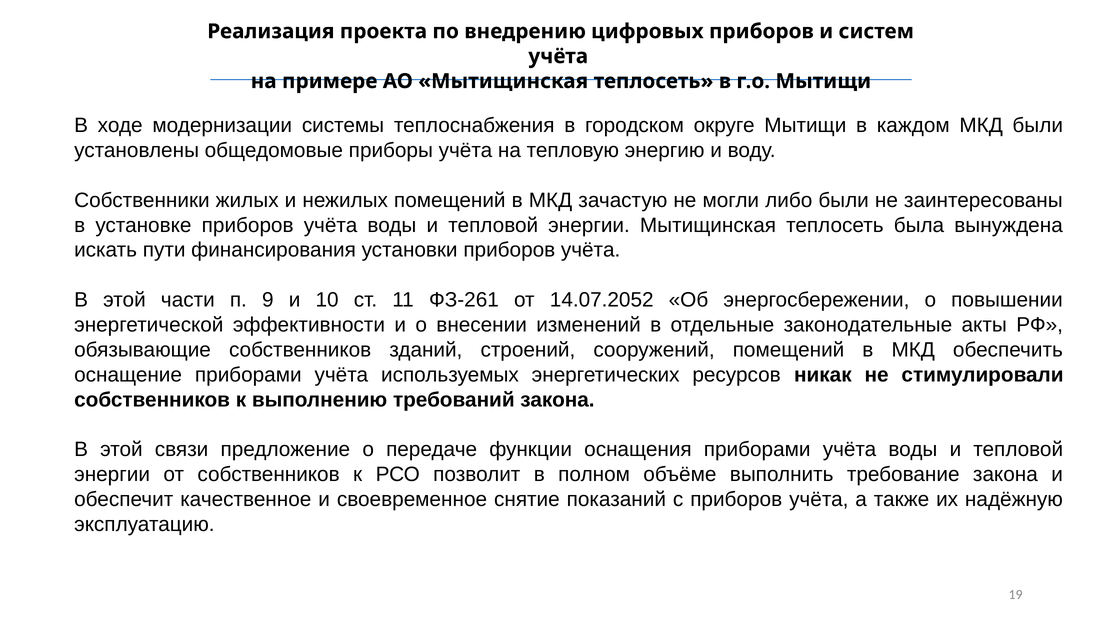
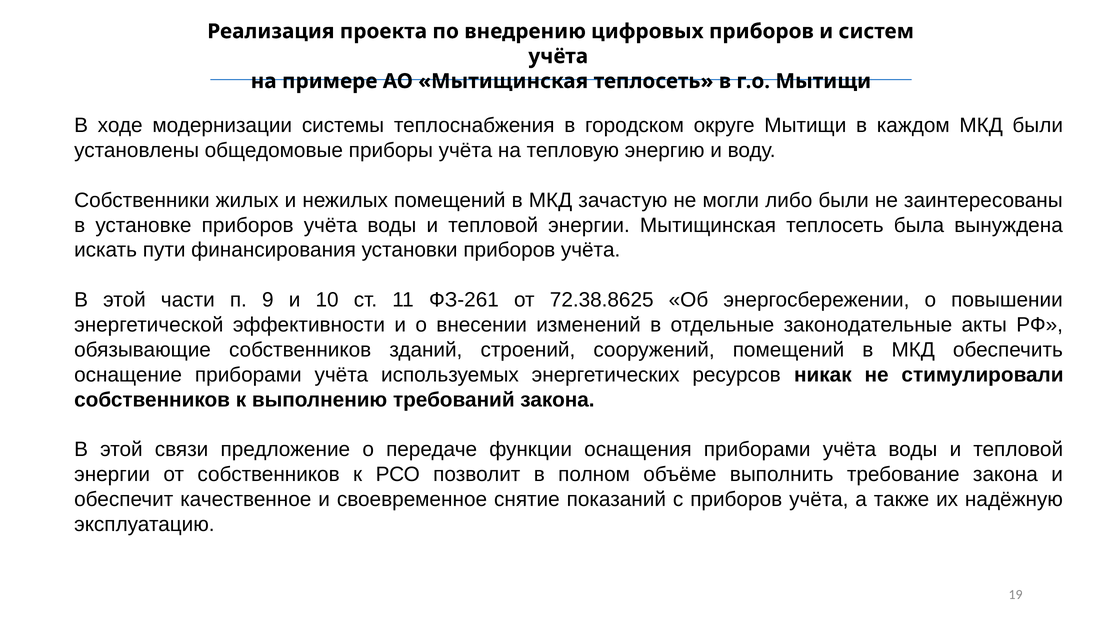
14.07.2052: 14.07.2052 -> 72.38.8625
